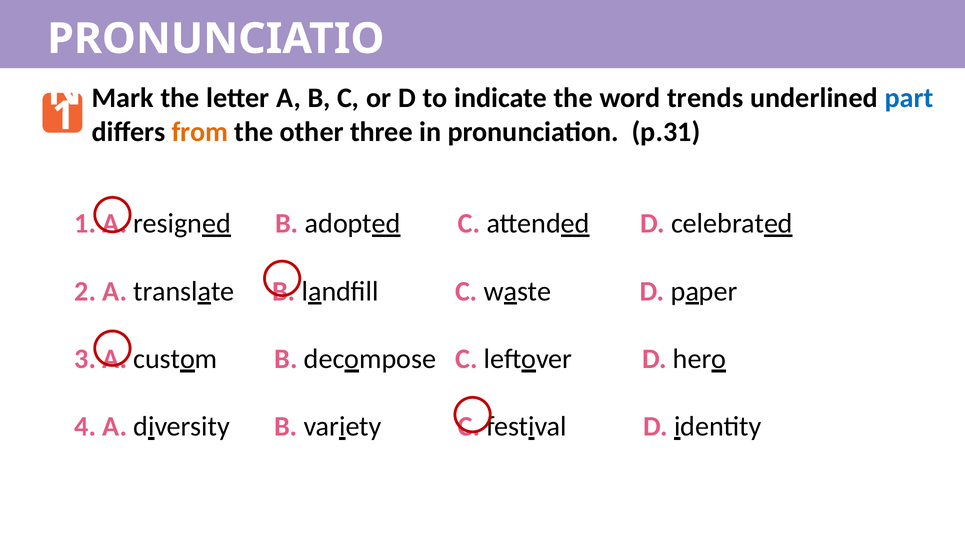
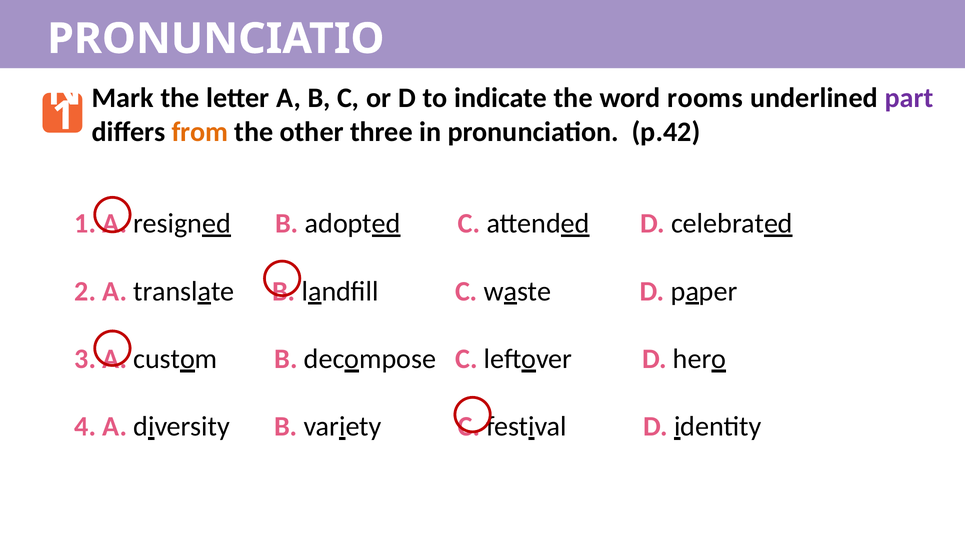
trends: trends -> rooms
part colour: blue -> purple
p.31: p.31 -> p.42
